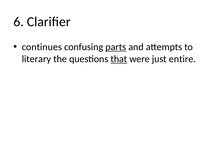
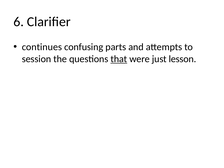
parts underline: present -> none
literary: literary -> session
entire: entire -> lesson
